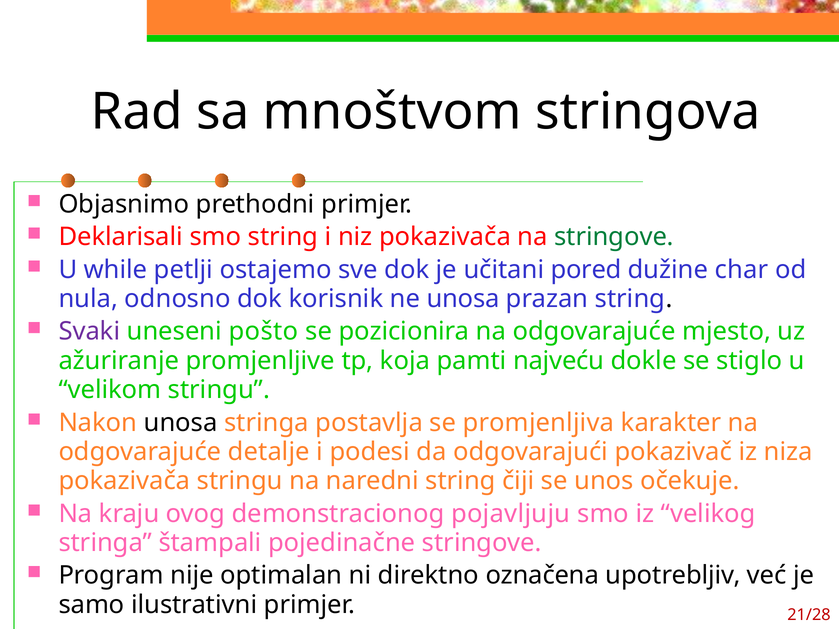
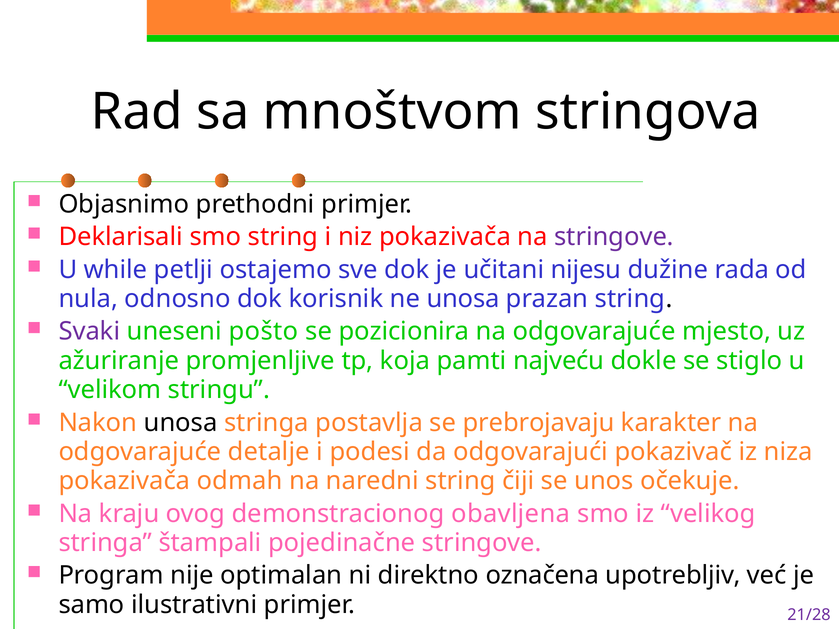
stringove at (614, 237) colour: green -> purple
pored: pored -> nijesu
char: char -> rada
promjenljiva: promjenljiva -> prebrojavaju
pokazivača stringu: stringu -> odmah
pojavljuju: pojavljuju -> obavljena
21/28 colour: red -> purple
